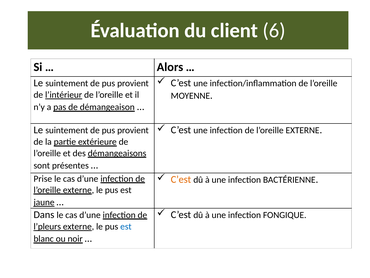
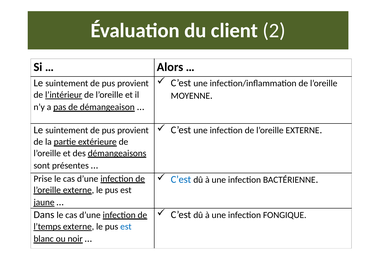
6: 6 -> 2
C’est at (181, 179) colour: orange -> blue
l’pleurs: l’pleurs -> l’temps
